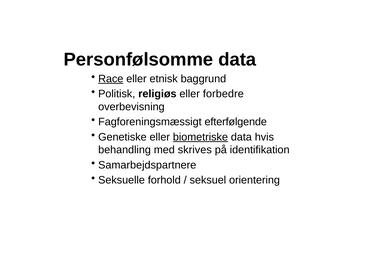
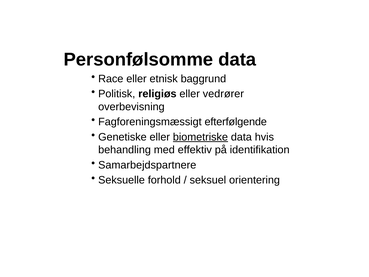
Race underline: present -> none
forbedre: forbedre -> vedrører
skrives: skrives -> effektiv
